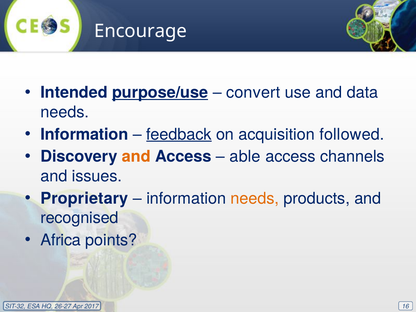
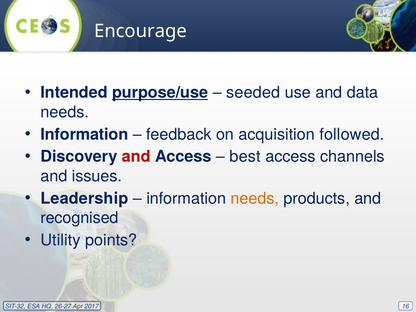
convert: convert -> seeded
feedback underline: present -> none
and at (136, 157) colour: orange -> red
able: able -> best
Proprietary: Proprietary -> Leadership
Africa: Africa -> Utility
